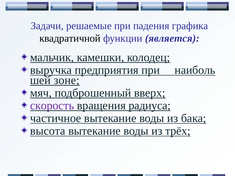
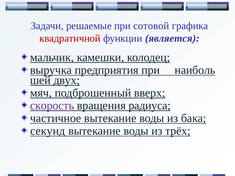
падения: падения -> сотовой
квадратичной colour: black -> red
зоне: зоне -> двух
высота: высота -> секунд
